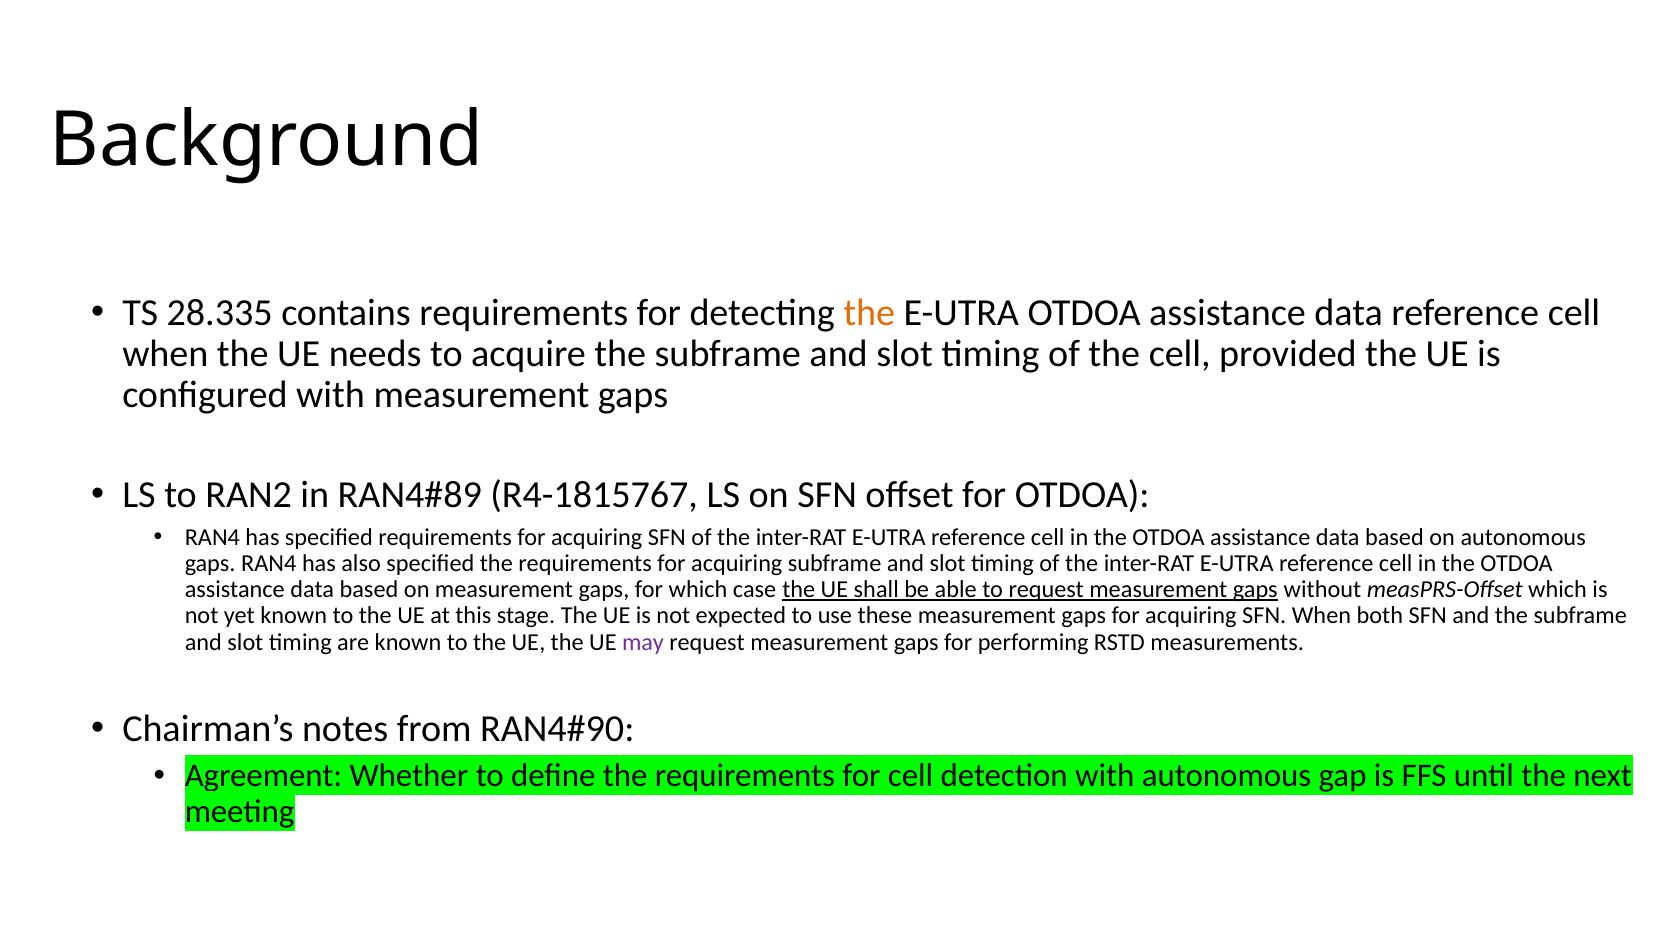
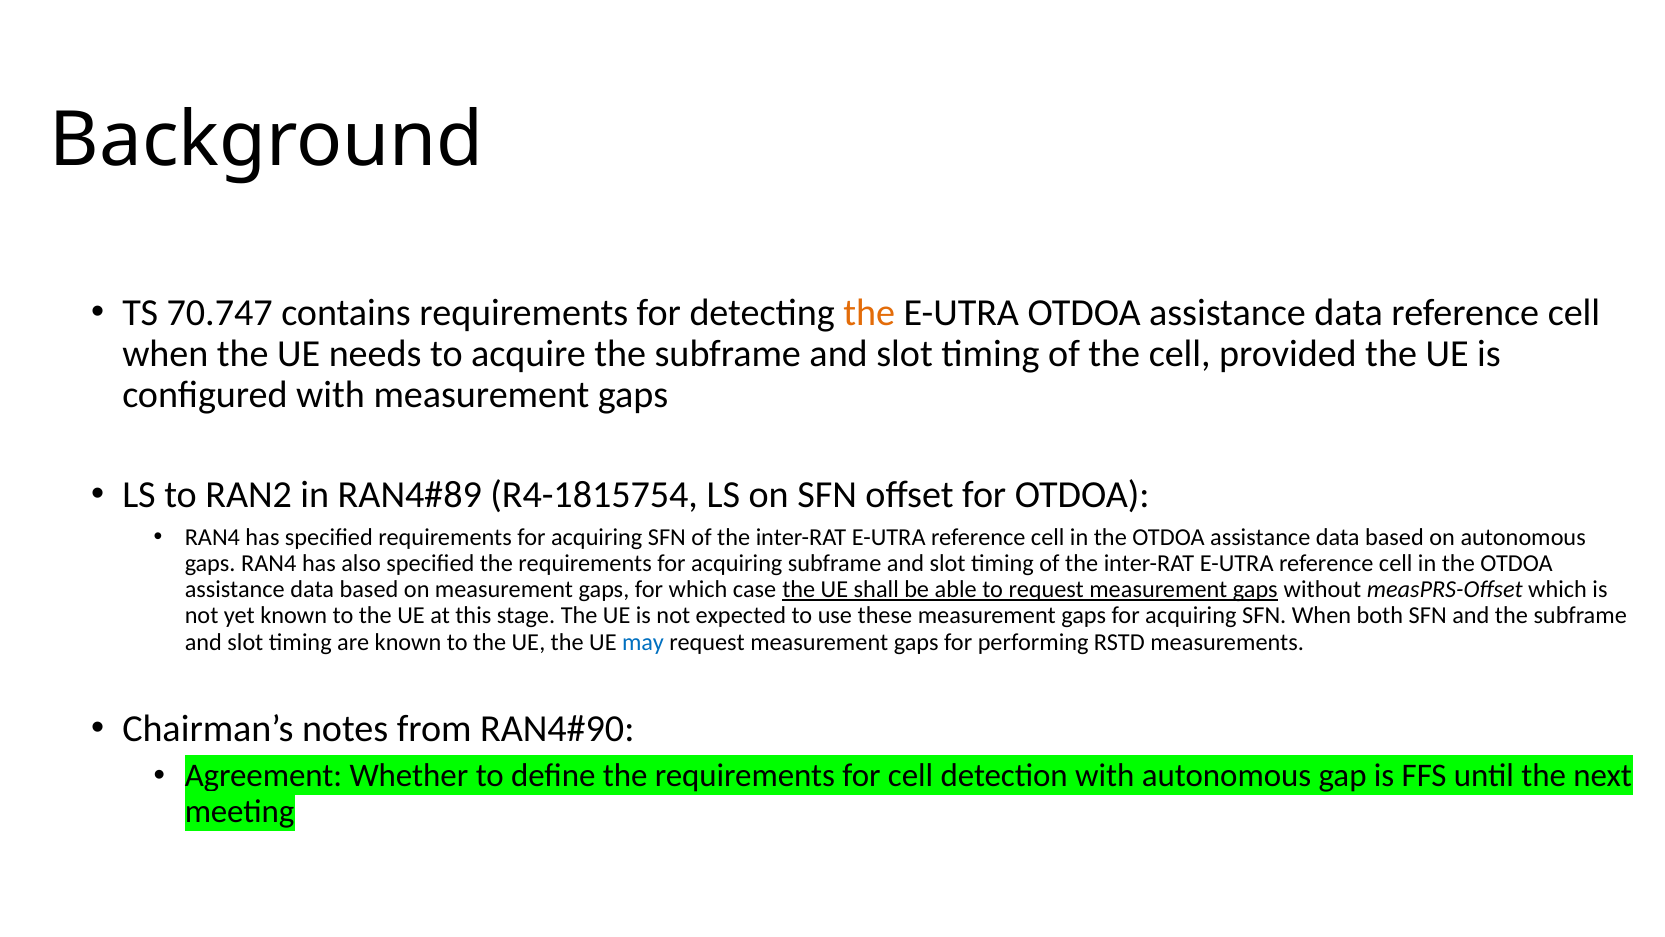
28.335: 28.335 -> 70.747
R4-1815767: R4-1815767 -> R4-1815754
may colour: purple -> blue
